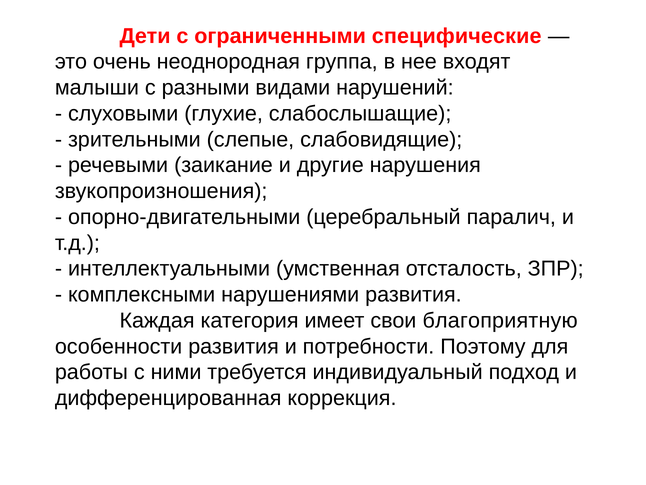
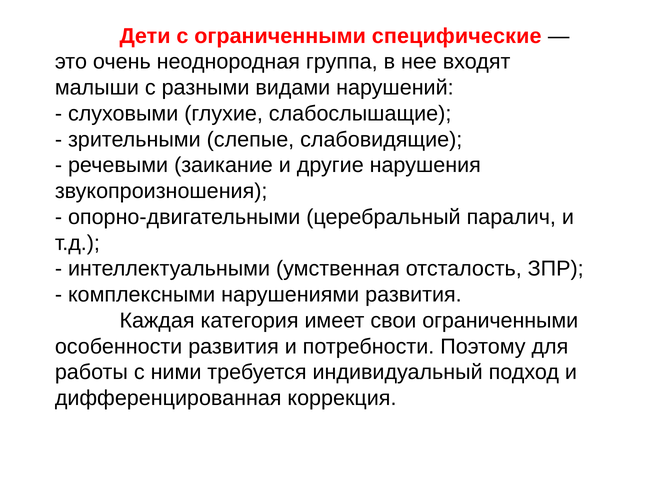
свои благоприятную: благоприятную -> ограниченными
